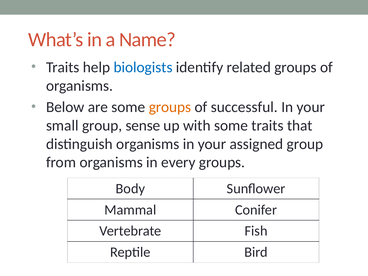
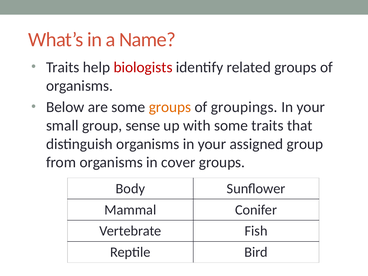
biologists colour: blue -> red
successful: successful -> groupings
every: every -> cover
